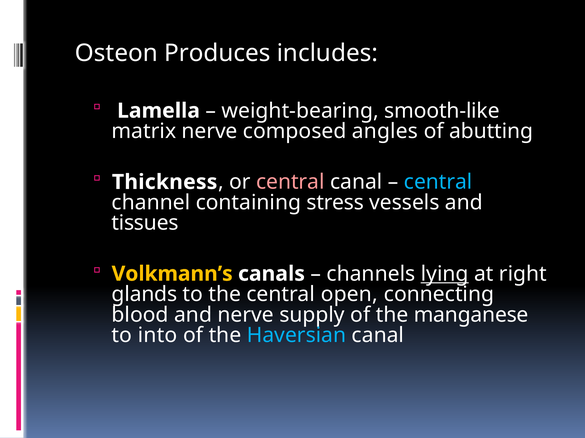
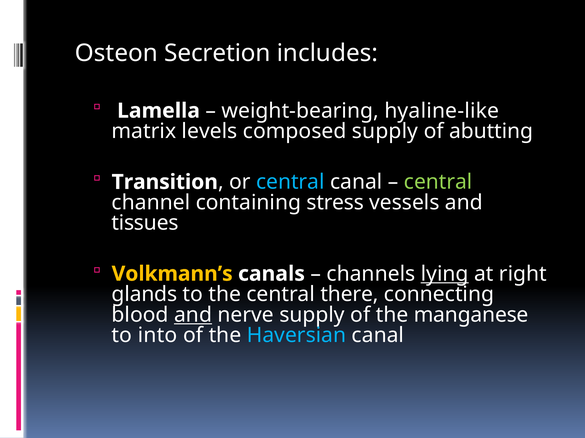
Produces: Produces -> Secretion
smooth-like: smooth-like -> hyaline-like
matrix nerve: nerve -> levels
composed angles: angles -> supply
Thickness: Thickness -> Transition
central at (290, 182) colour: pink -> light blue
central at (438, 182) colour: light blue -> light green
open: open -> there
and at (193, 315) underline: none -> present
